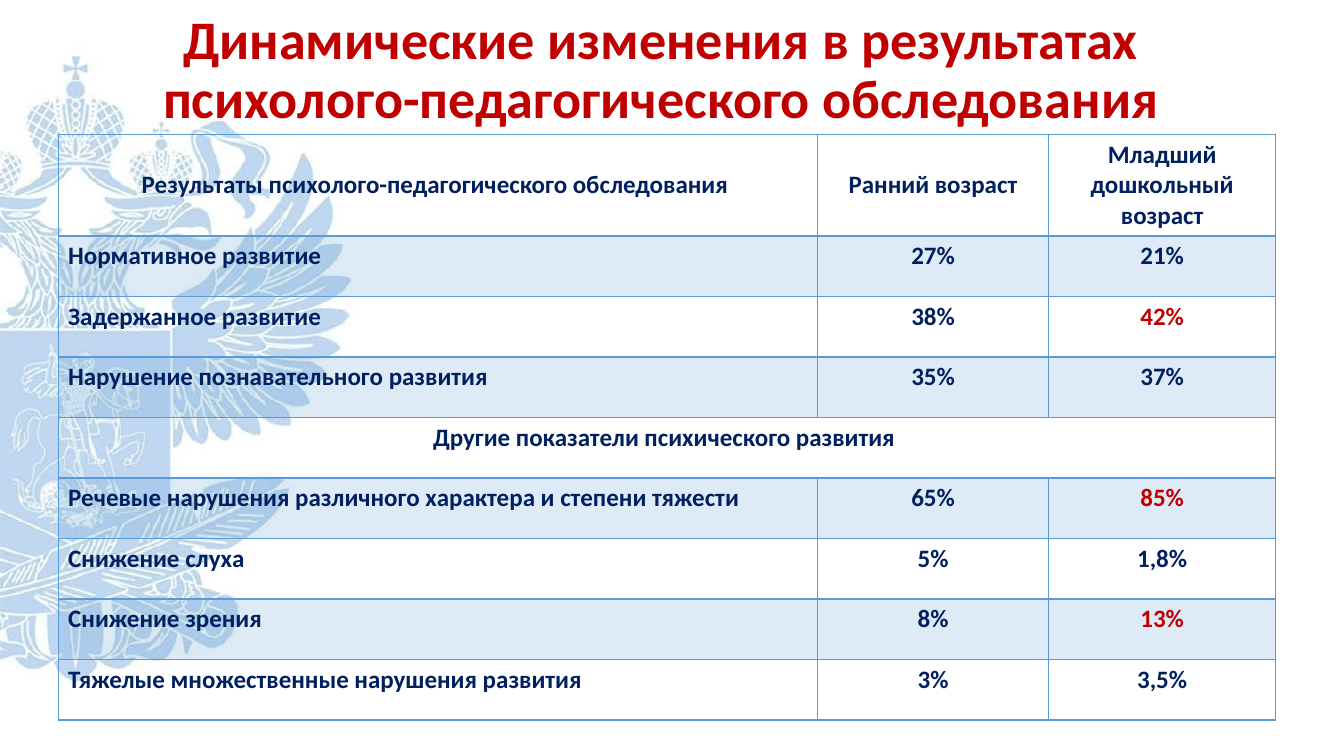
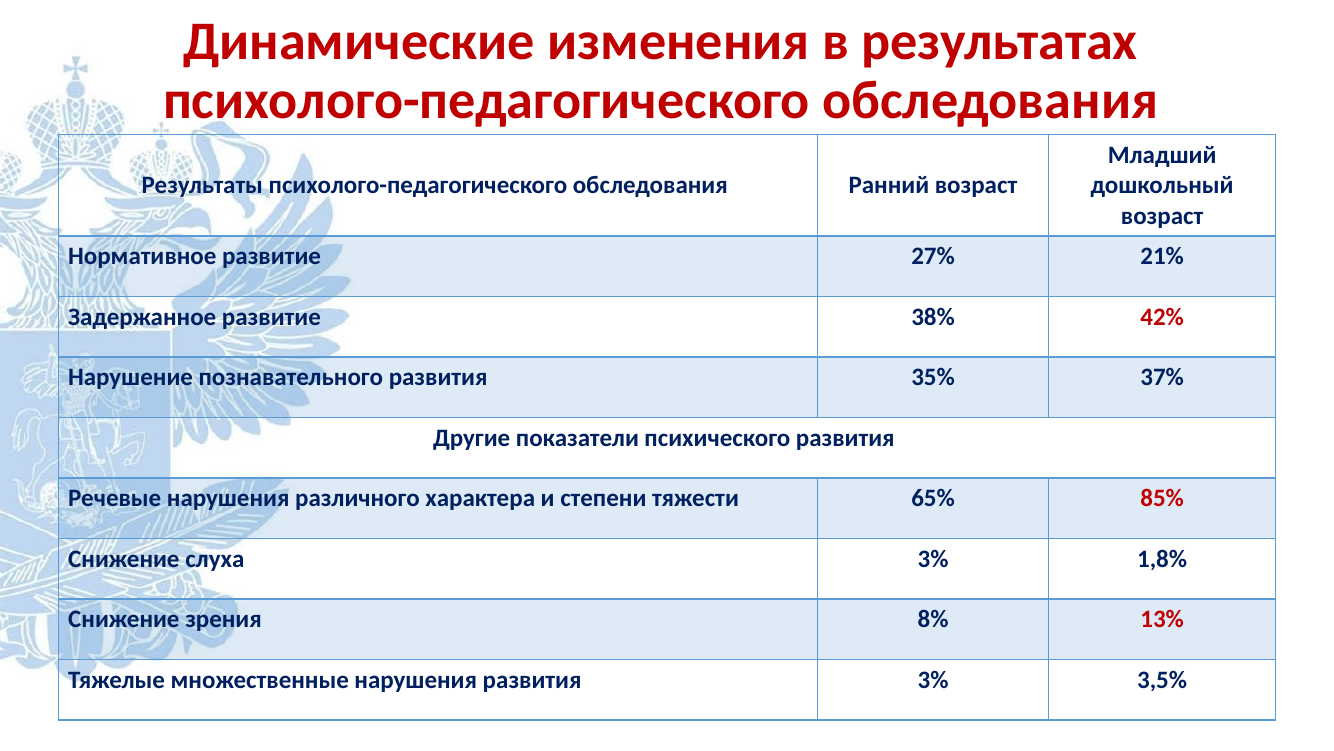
слуха 5%: 5% -> 3%
